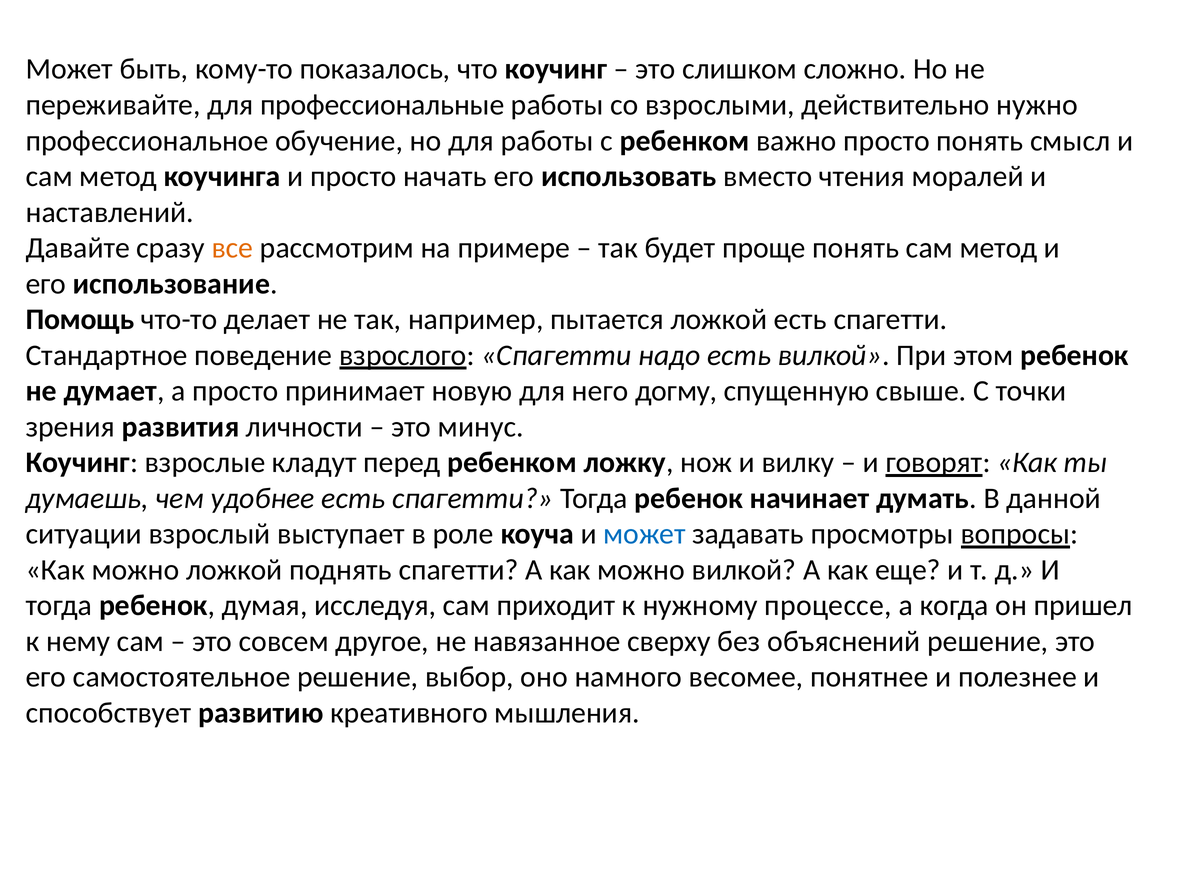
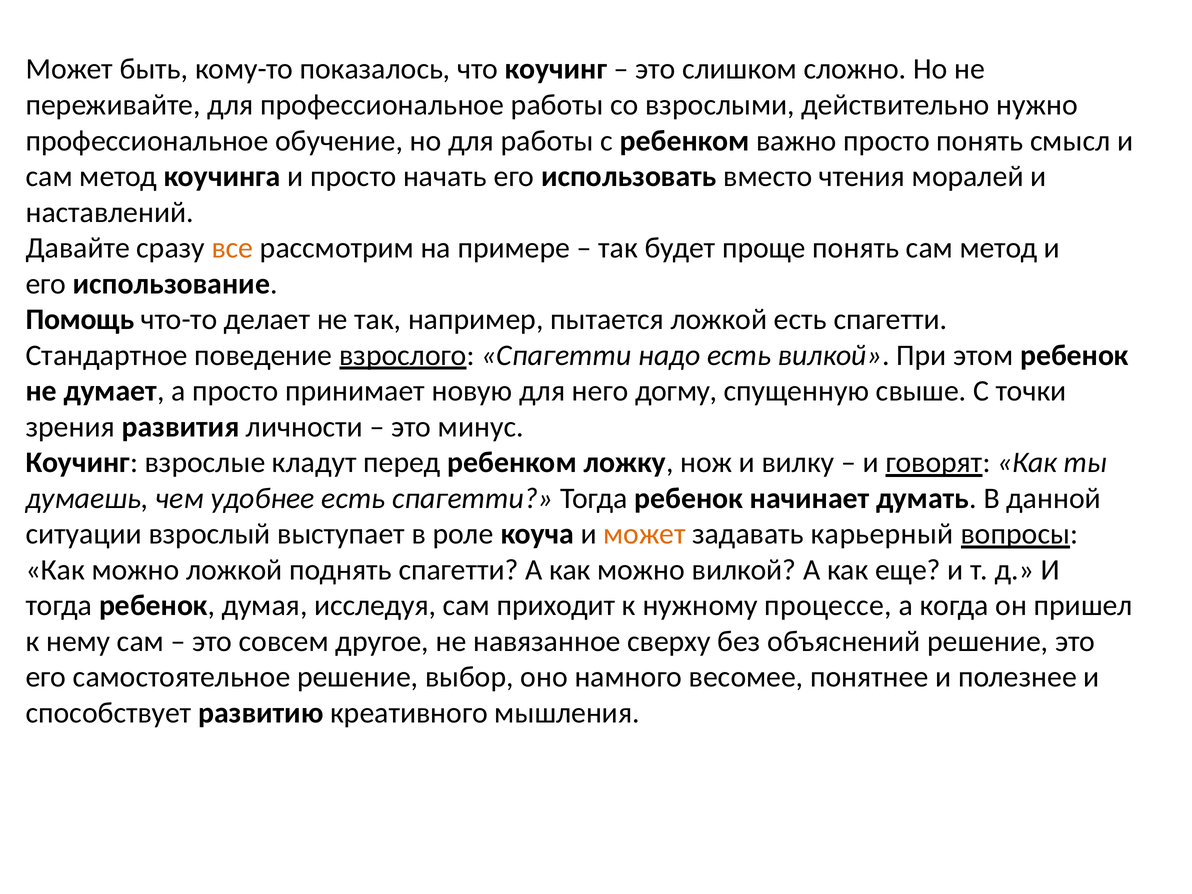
для профессиональные: профессиональные -> профессиональное
может at (645, 534) colour: blue -> orange
просмотры: просмотры -> карьерный
